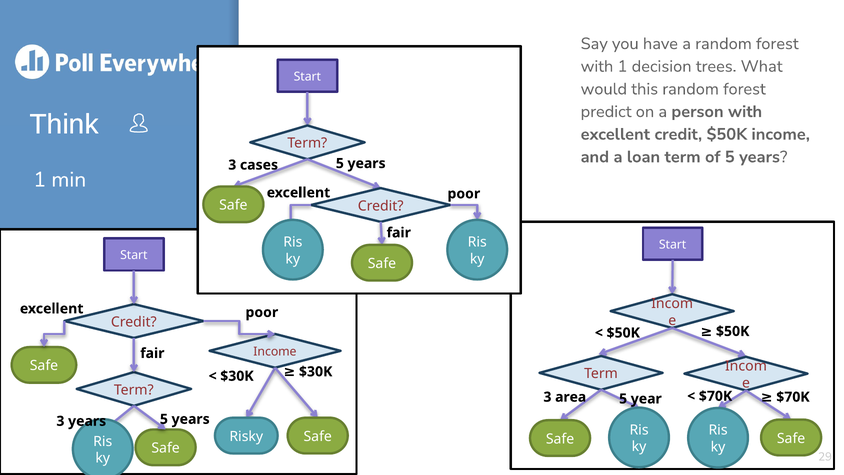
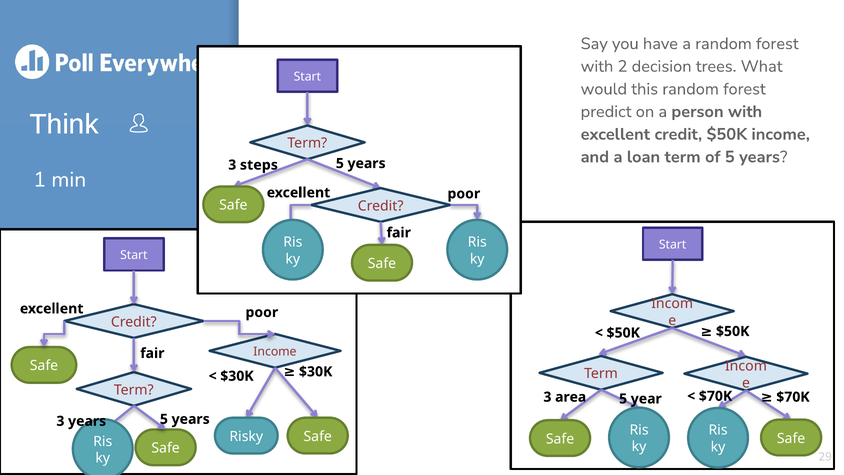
with 1: 1 -> 2
cases: cases -> steps
